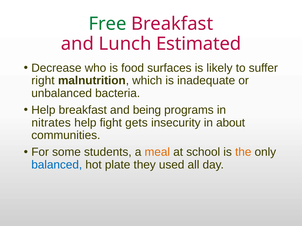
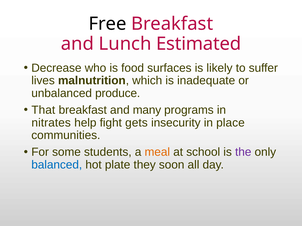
Free colour: green -> black
right: right -> lives
bacteria: bacteria -> produce
Help at (43, 110): Help -> That
being: being -> many
about: about -> place
the colour: orange -> purple
used: used -> soon
